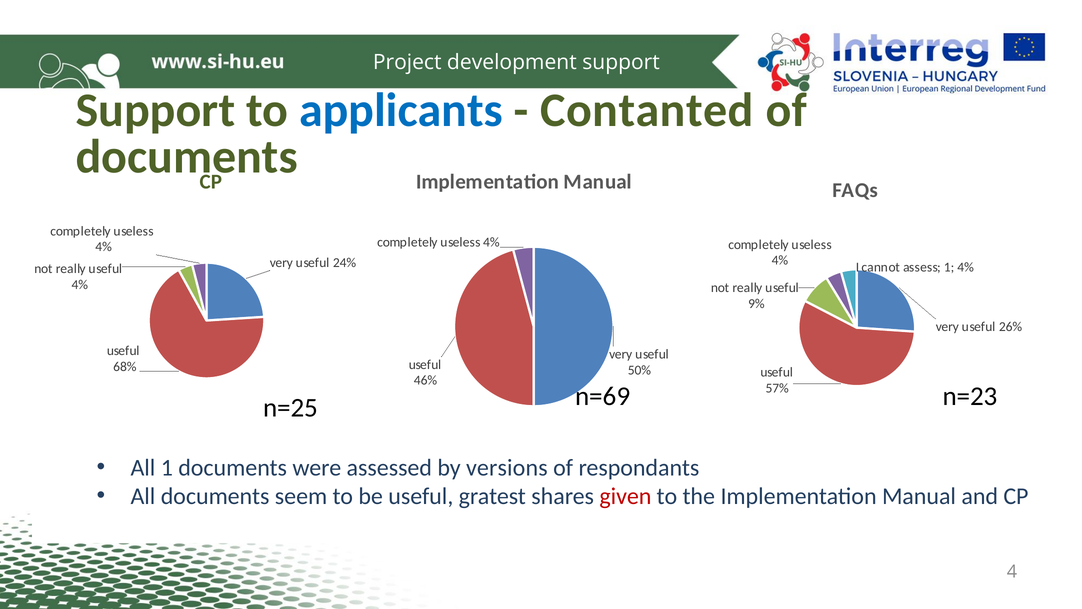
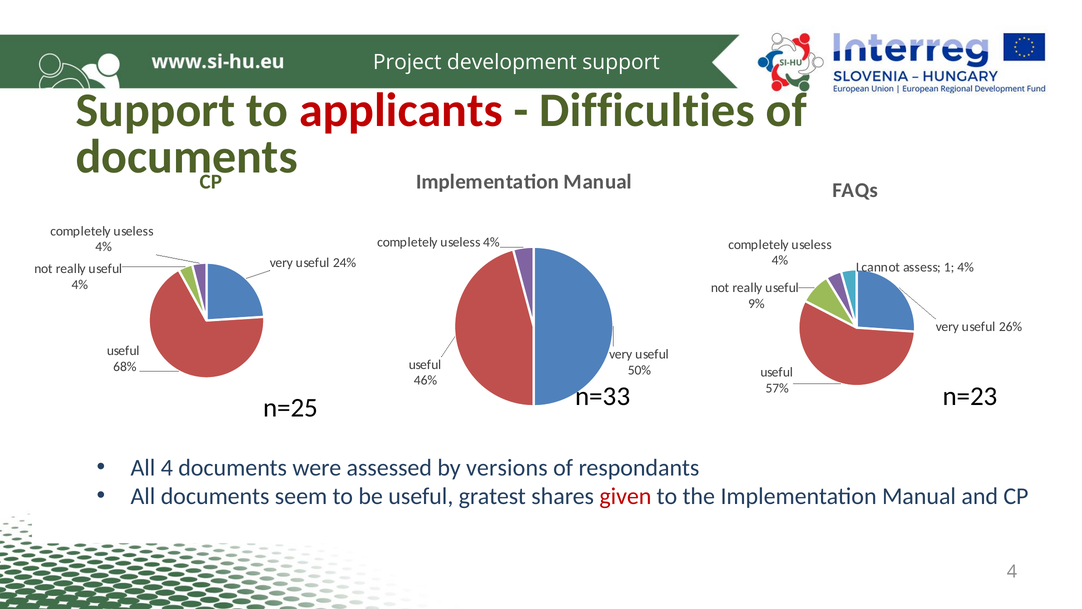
applicants colour: blue -> red
Contanted: Contanted -> Difficulties
n=69: n=69 -> n=33
All 1: 1 -> 4
